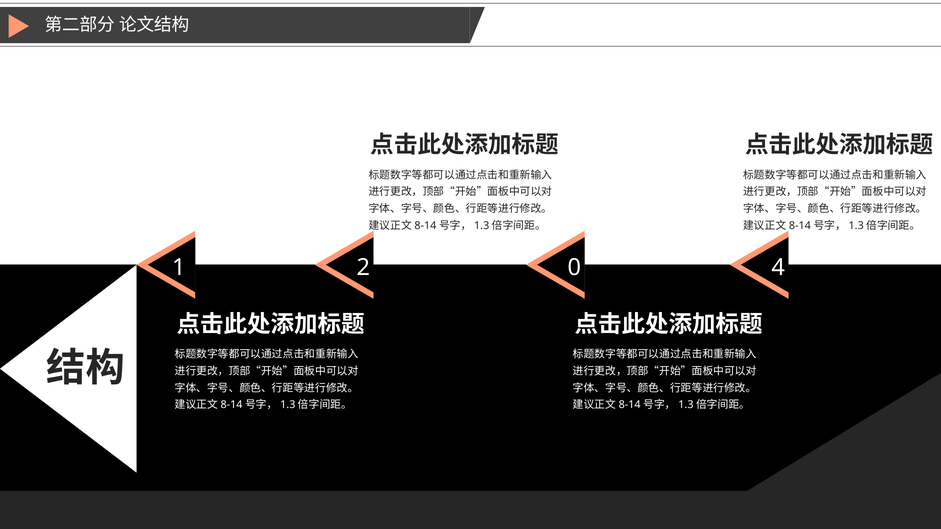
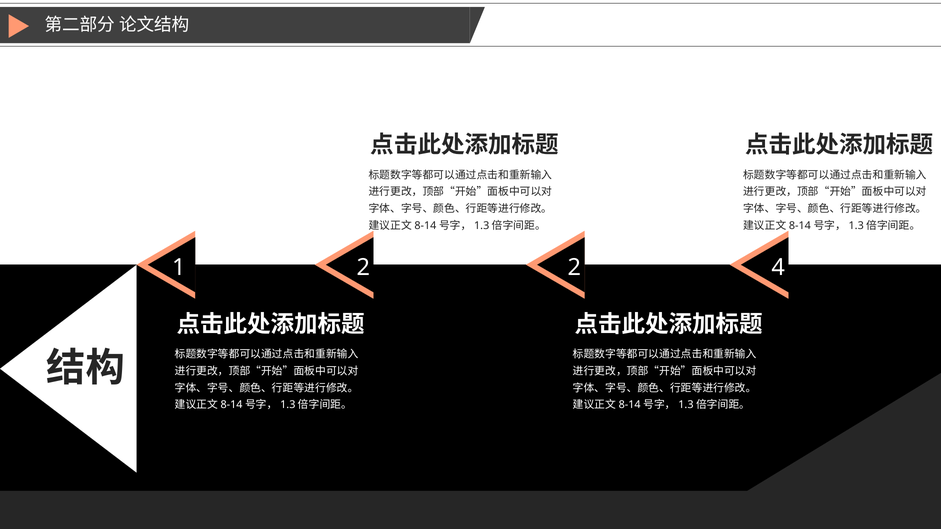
2 0: 0 -> 2
